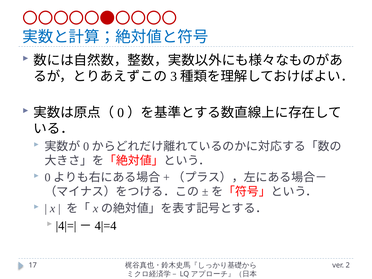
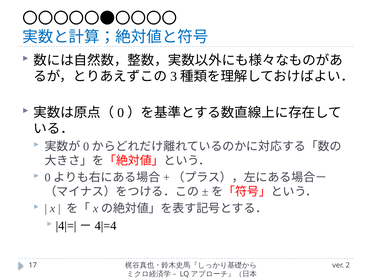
〇〇〇〇〇●〇〇〇〇 colour: red -> black
